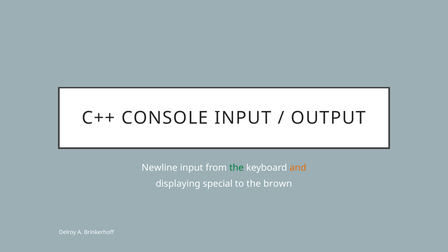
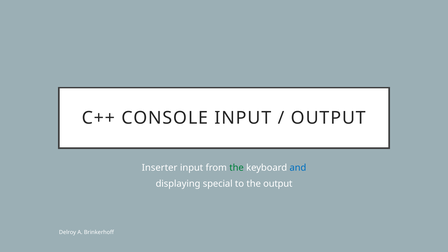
Newline: Newline -> Inserter
and colour: orange -> blue
the brown: brown -> output
